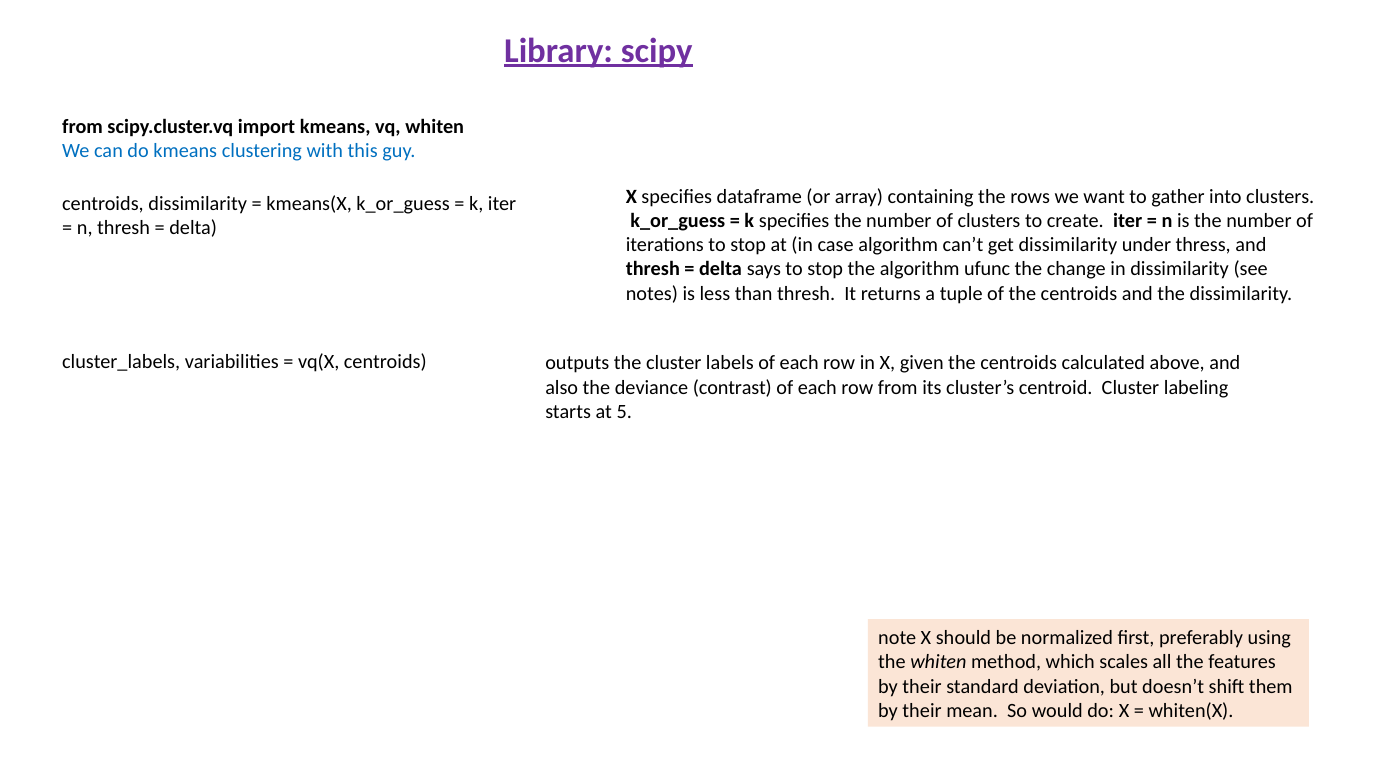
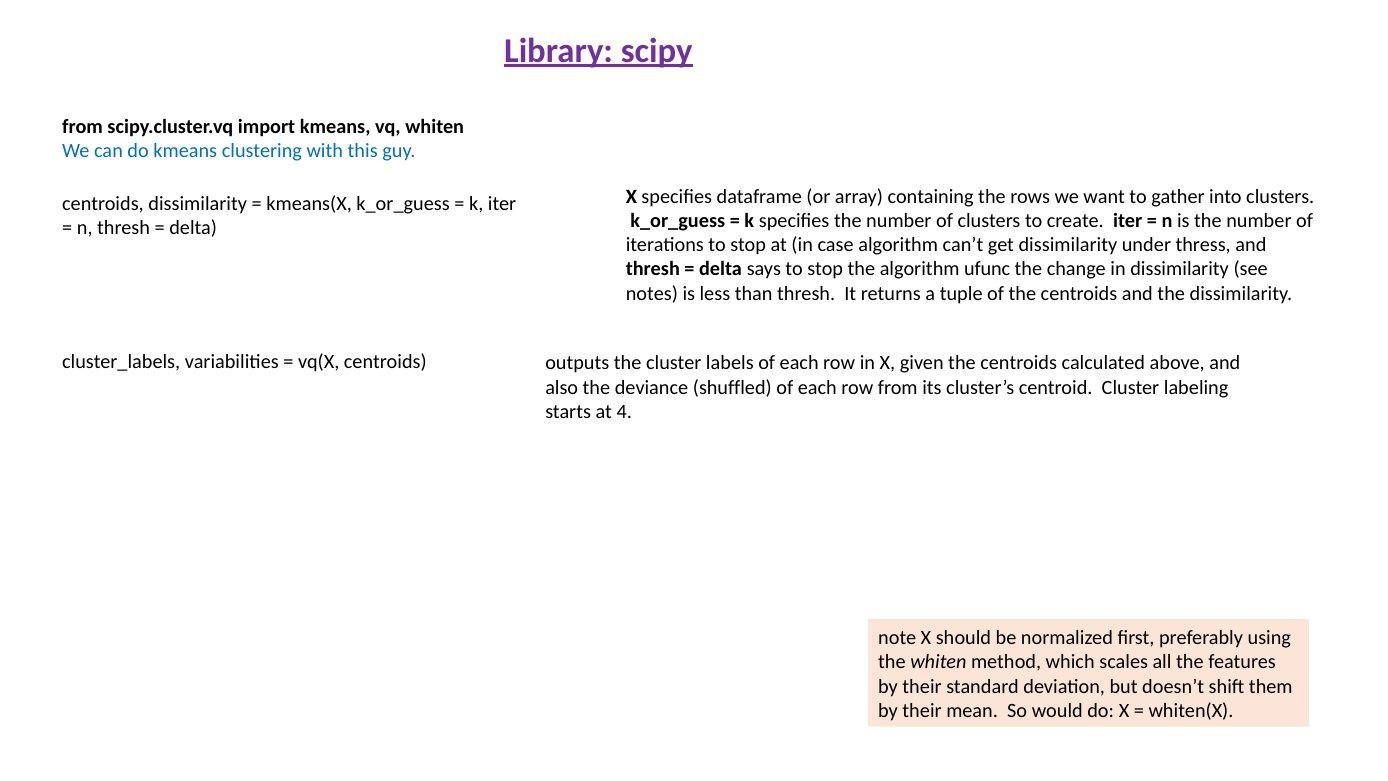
contrast: contrast -> shuffled
5: 5 -> 4
